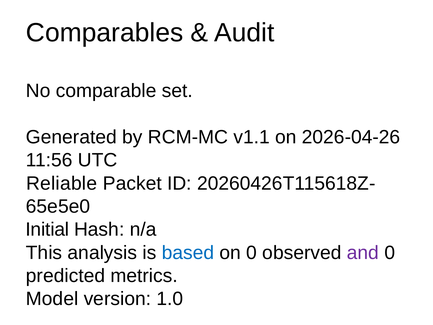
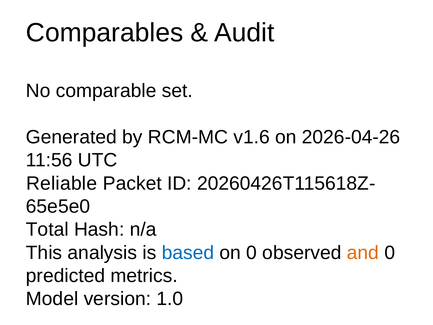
v1.1: v1.1 -> v1.6
Initial: Initial -> Total
and colour: purple -> orange
